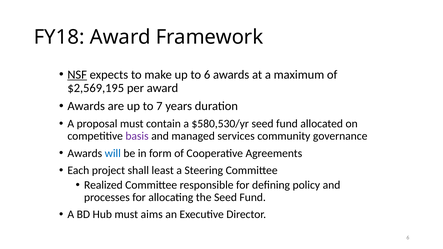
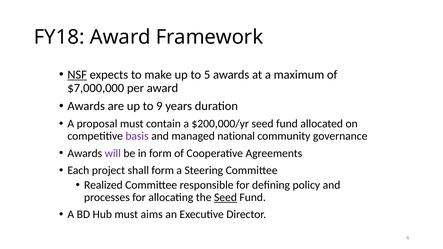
to 6: 6 -> 5
$2,569,195: $2,569,195 -> $7,000,000
7: 7 -> 9
$580,530/yr: $580,530/yr -> $200,000/yr
services: services -> national
will colour: blue -> purple
shall least: least -> form
Seed at (226, 198) underline: none -> present
